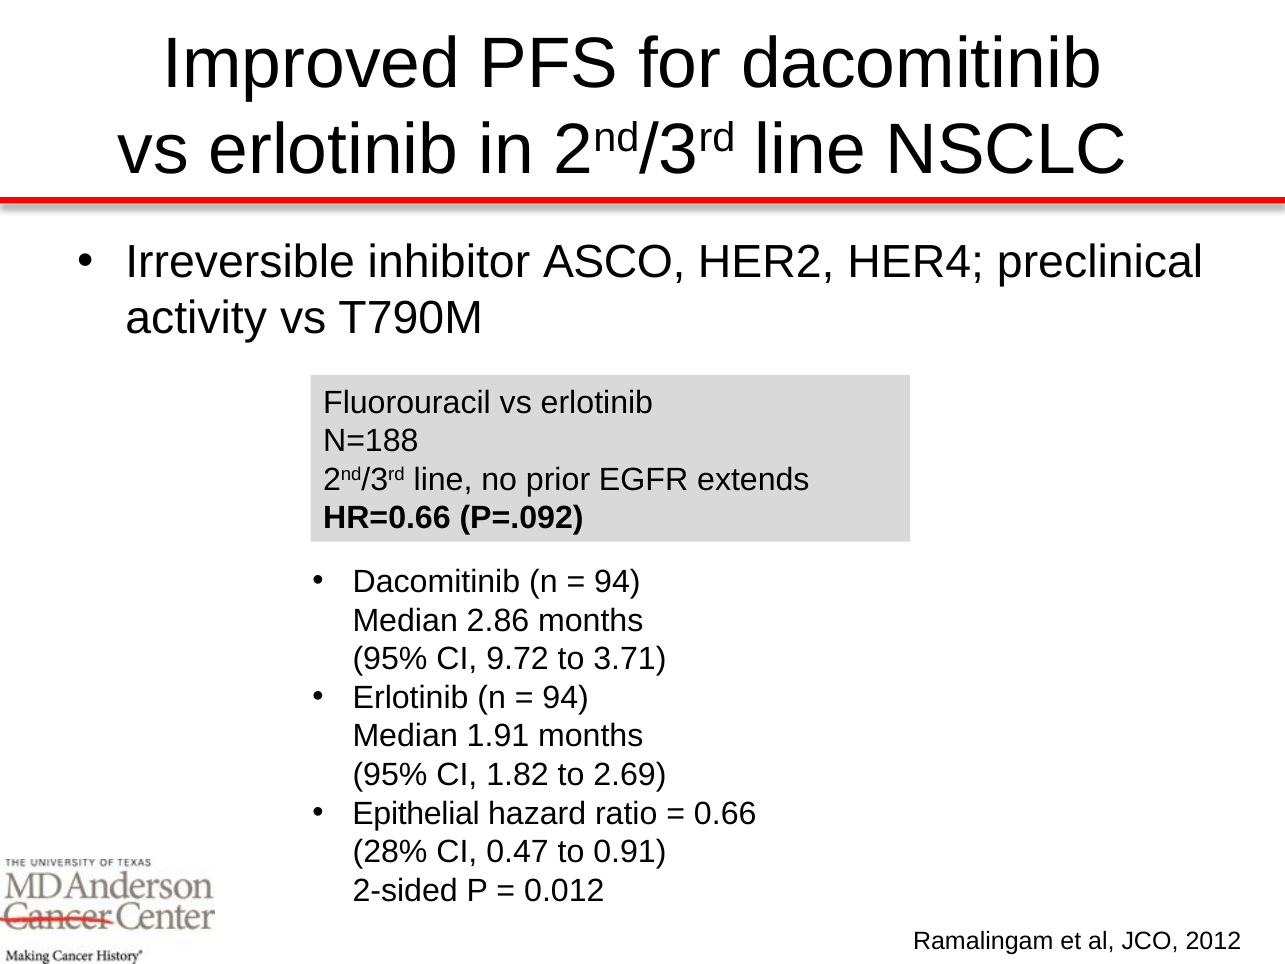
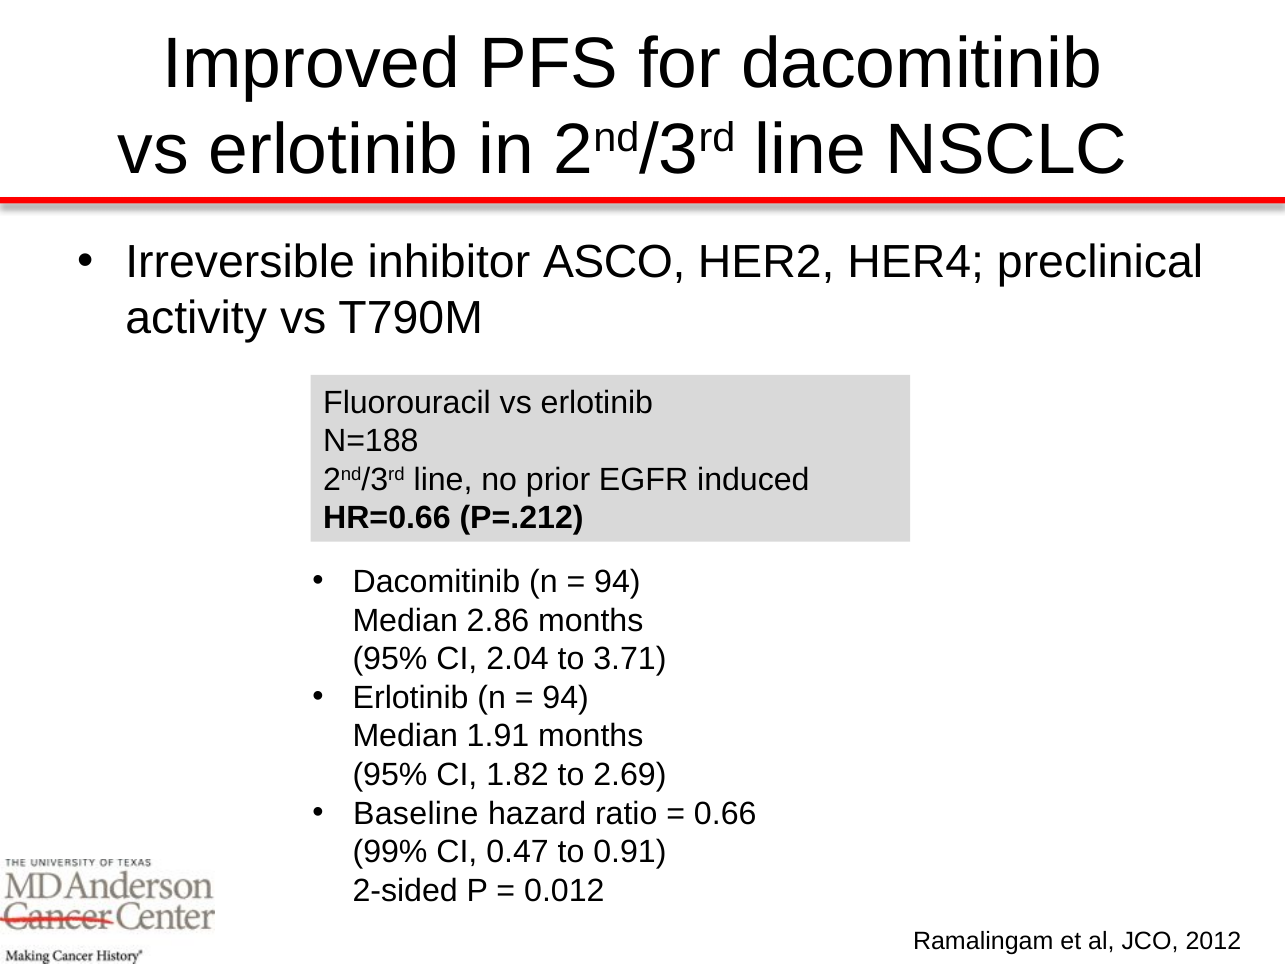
extends: extends -> induced
P=.092: P=.092 -> P=.212
9.72: 9.72 -> 2.04
Epithelial: Epithelial -> Baseline
28%: 28% -> 99%
